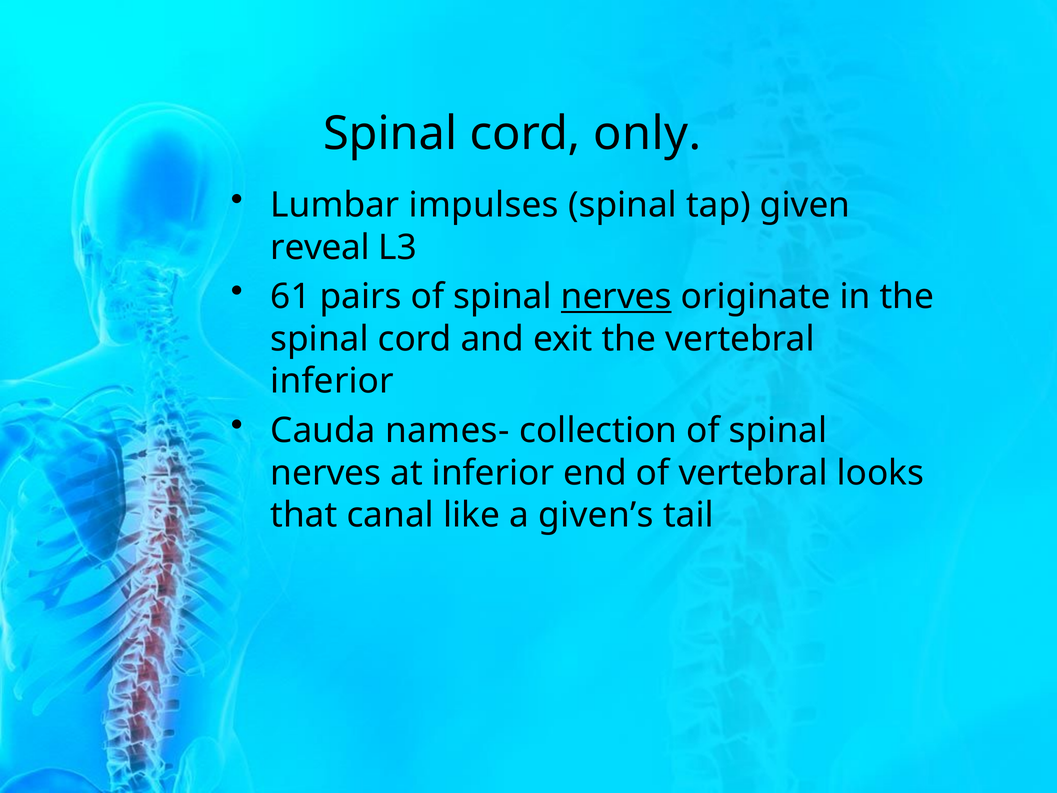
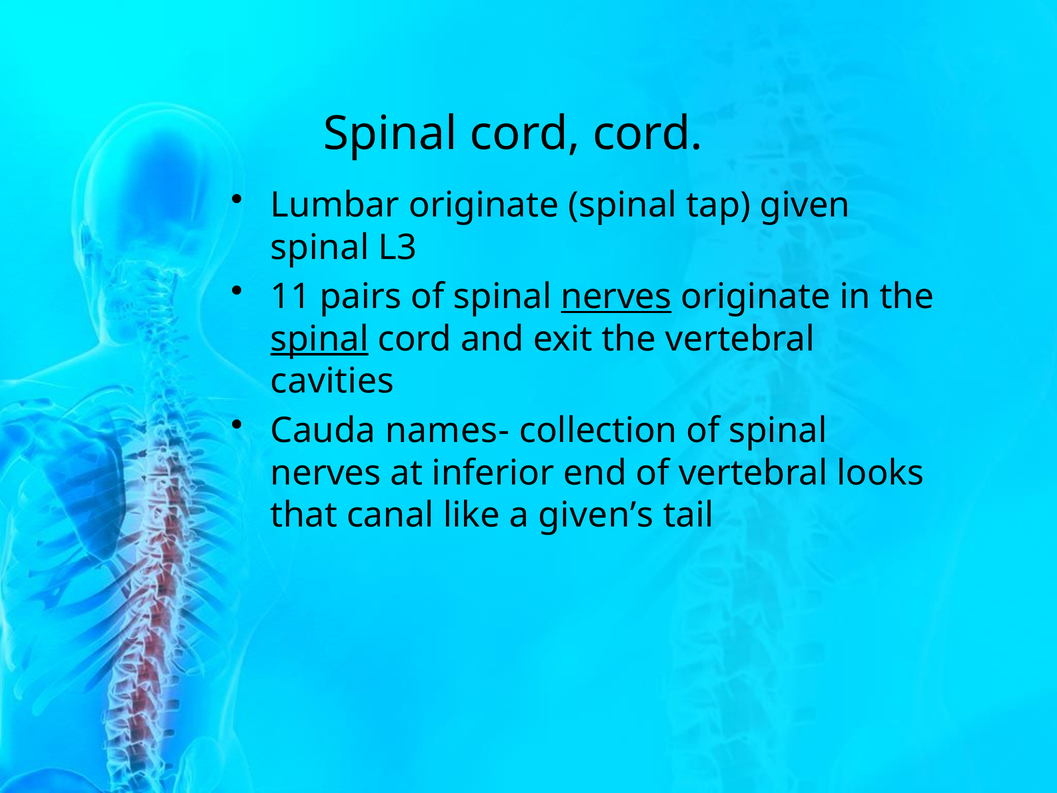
cord only: only -> cord
Lumbar impulses: impulses -> originate
reveal at (320, 247): reveal -> spinal
61: 61 -> 11
spinal at (320, 339) underline: none -> present
inferior at (332, 381): inferior -> cavities
